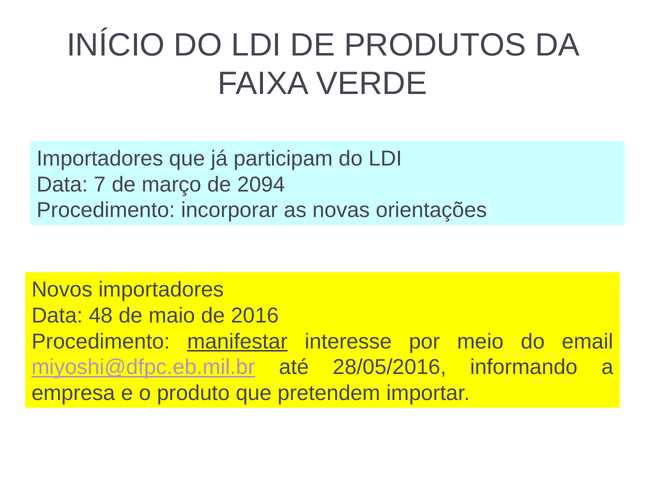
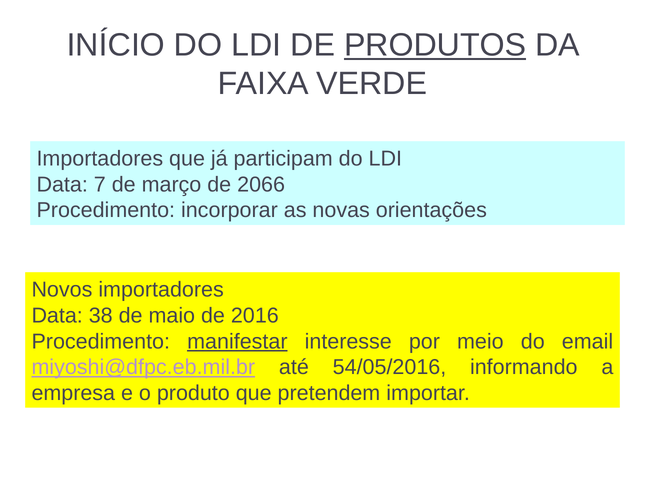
PRODUTOS underline: none -> present
2094: 2094 -> 2066
48: 48 -> 38
28/05/2016: 28/05/2016 -> 54/05/2016
